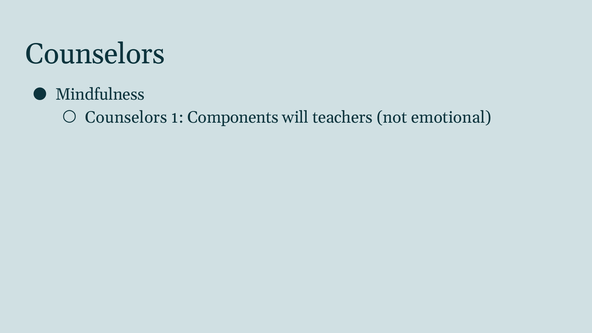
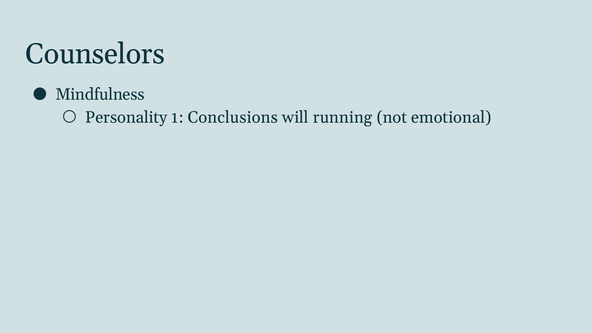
Counselors at (126, 117): Counselors -> Personality
Components: Components -> Conclusions
teachers: teachers -> running
